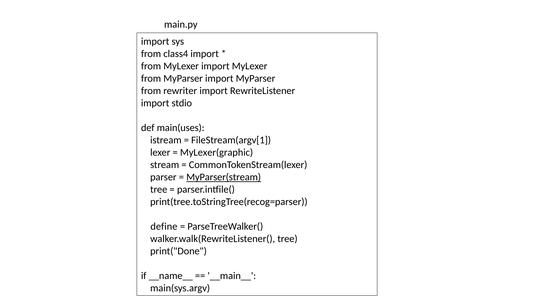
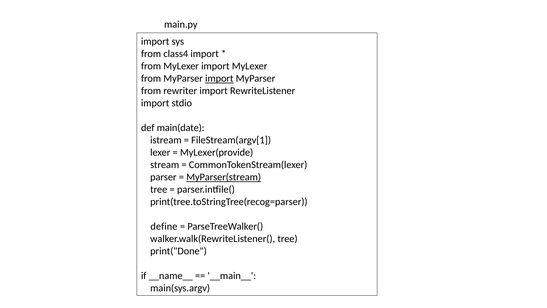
import at (219, 78) underline: none -> present
main(uses: main(uses -> main(date
MyLexer(graphic: MyLexer(graphic -> MyLexer(provide
